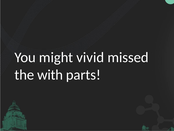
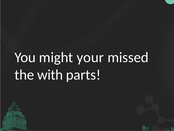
vivid: vivid -> your
